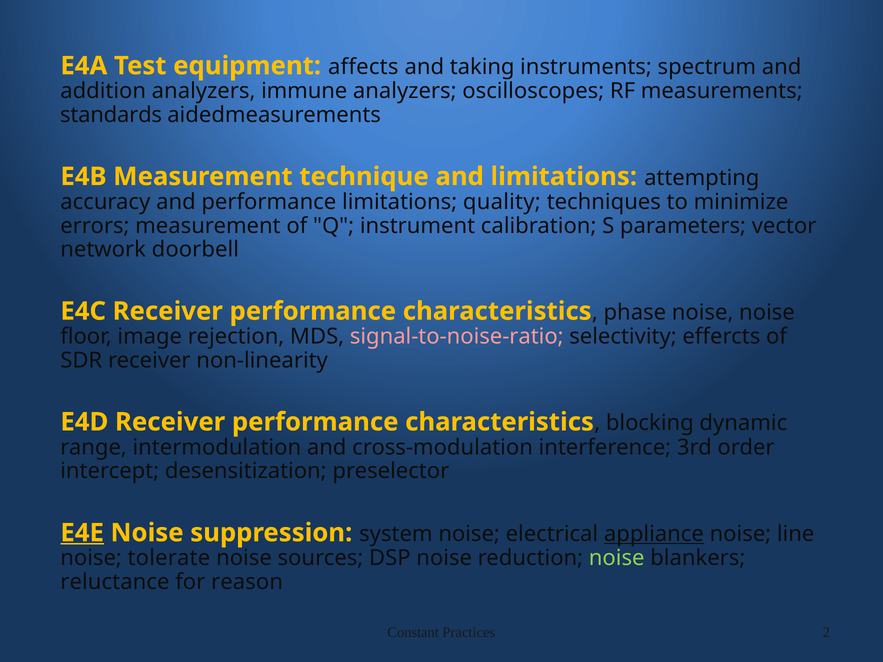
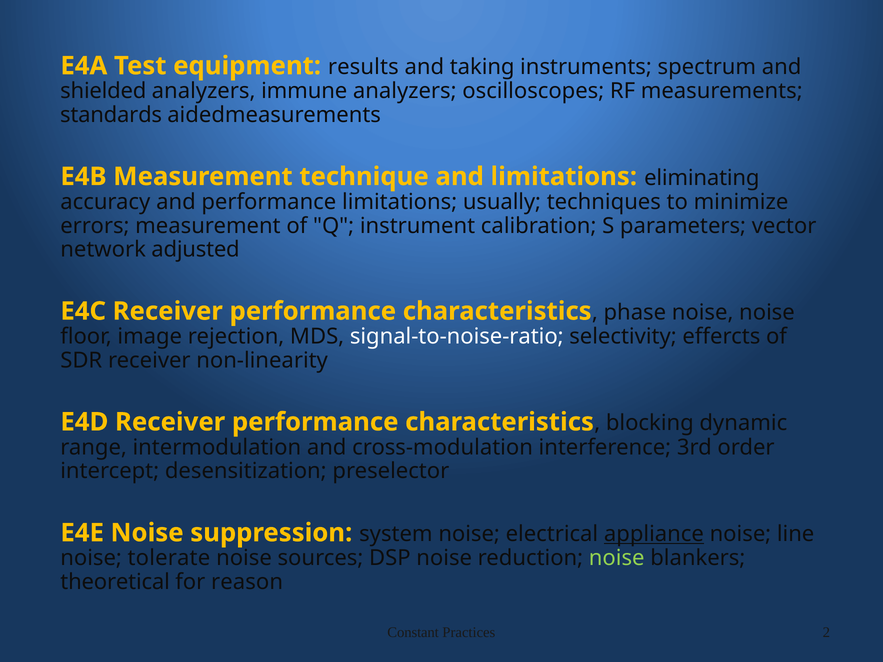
affects: affects -> results
addition: addition -> shielded
attempting: attempting -> eliminating
quality: quality -> usually
doorbell: doorbell -> adjusted
signal-to-noise-ratio colour: pink -> white
E4E underline: present -> none
reluctance: reluctance -> theoretical
